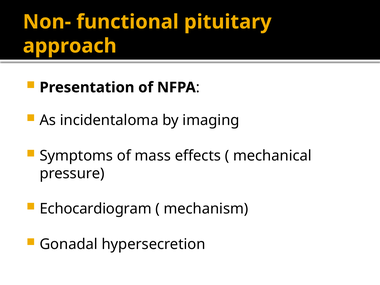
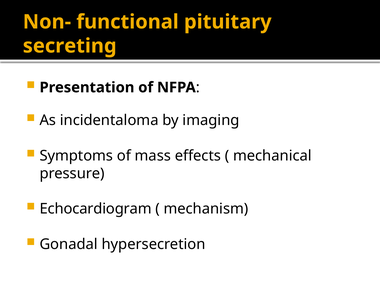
approach: approach -> secreting
